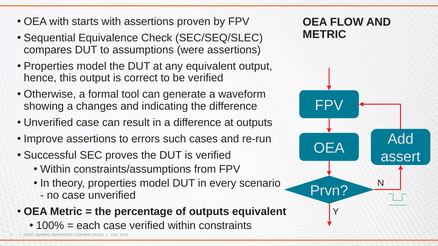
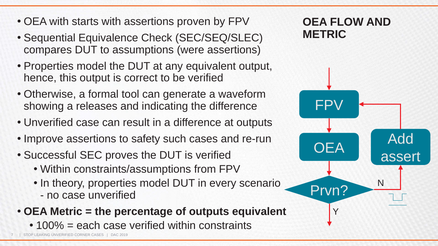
changes: changes -> releases
errors: errors -> safety
